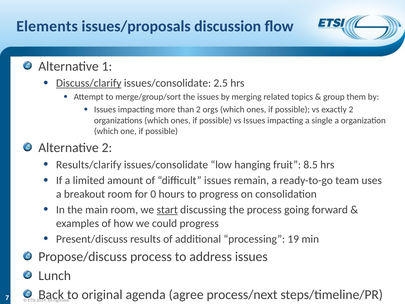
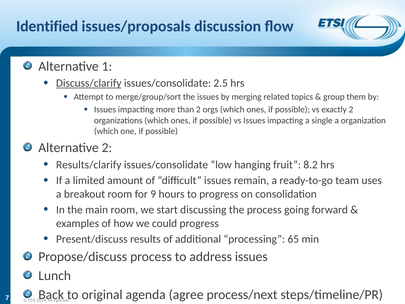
Elements: Elements -> Identified
8.5: 8.5 -> 8.2
0: 0 -> 9
start underline: present -> none
19: 19 -> 65
